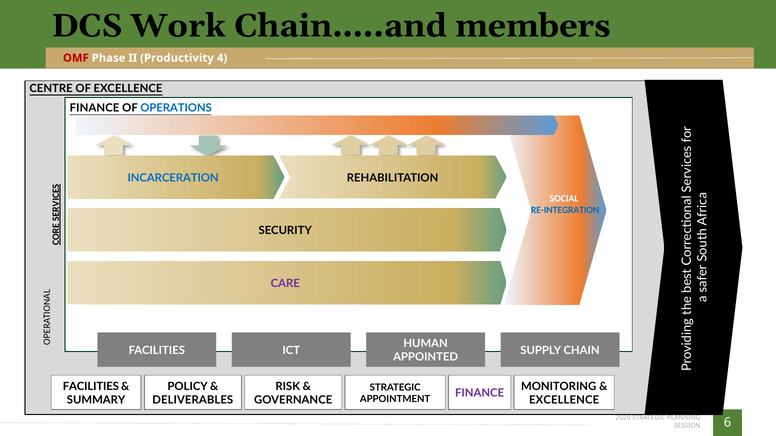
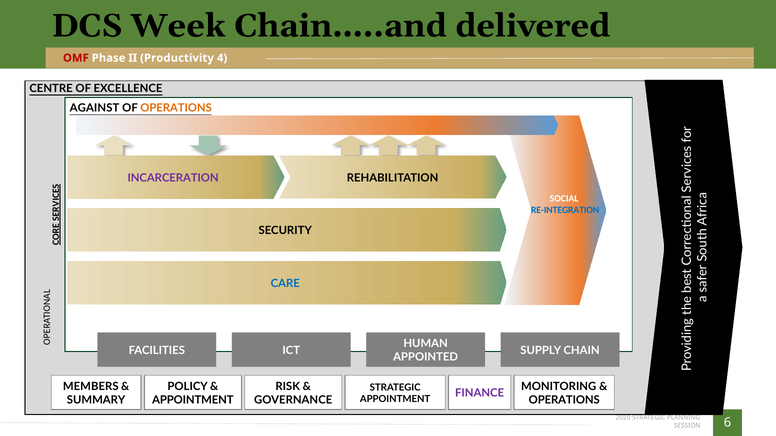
Work: Work -> Week
members: members -> delivered
FINANCE at (95, 108): FINANCE -> AGAINST
OPERATIONS at (176, 108) colour: blue -> orange
INCARCERATION colour: blue -> purple
CARE colour: purple -> blue
FACILITIES at (91, 387): FACILITIES -> MEMBERS
DELIVERABLES at (193, 400): DELIVERABLES -> APPOINTMENT
EXCELLENCE at (564, 400): EXCELLENCE -> OPERATIONS
